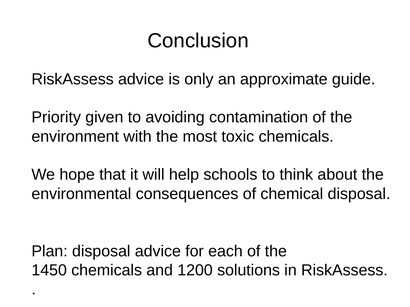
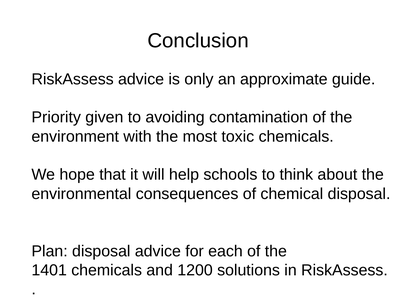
1450: 1450 -> 1401
